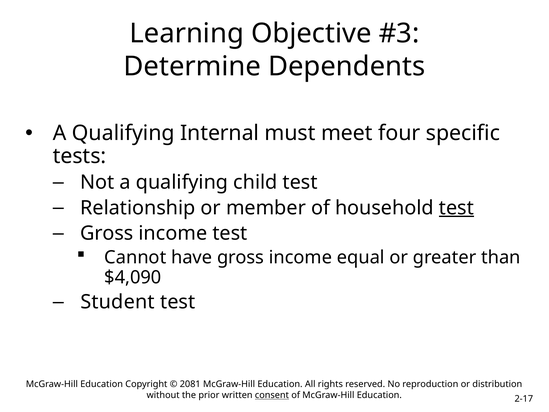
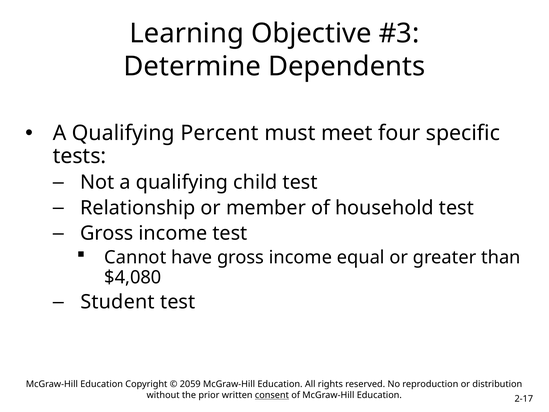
Internal: Internal -> Percent
test at (456, 208) underline: present -> none
$4,090: $4,090 -> $4,080
2081: 2081 -> 2059
